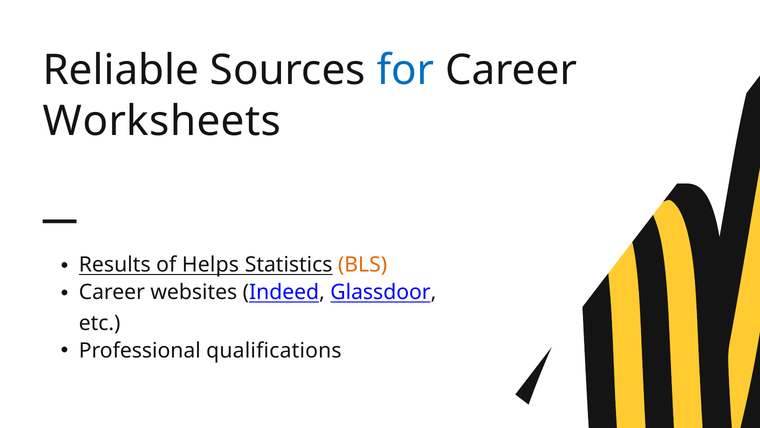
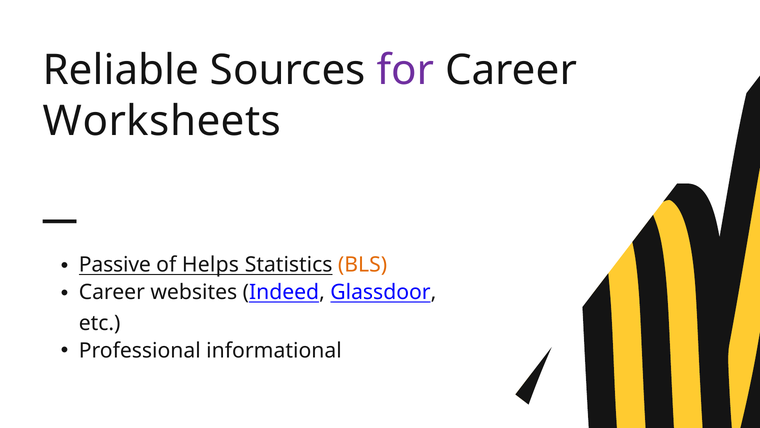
for colour: blue -> purple
Results: Results -> Passive
qualifications: qualifications -> informational
